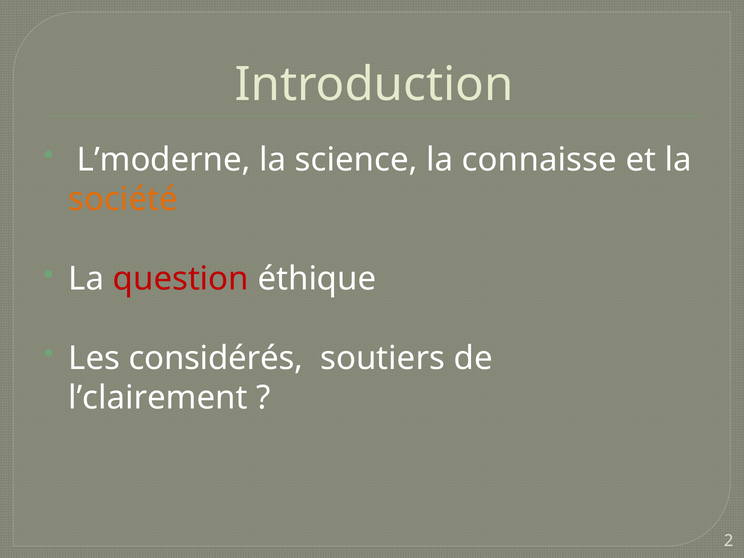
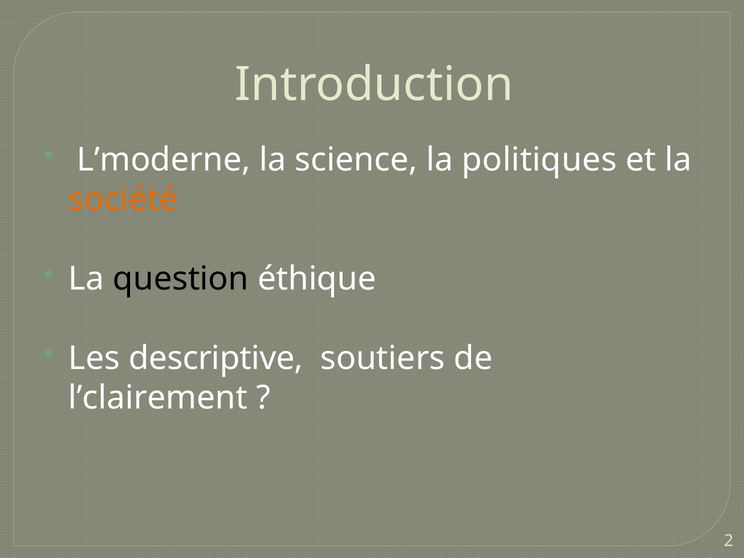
connaisse: connaisse -> politiques
question colour: red -> black
considérés: considérés -> descriptive
